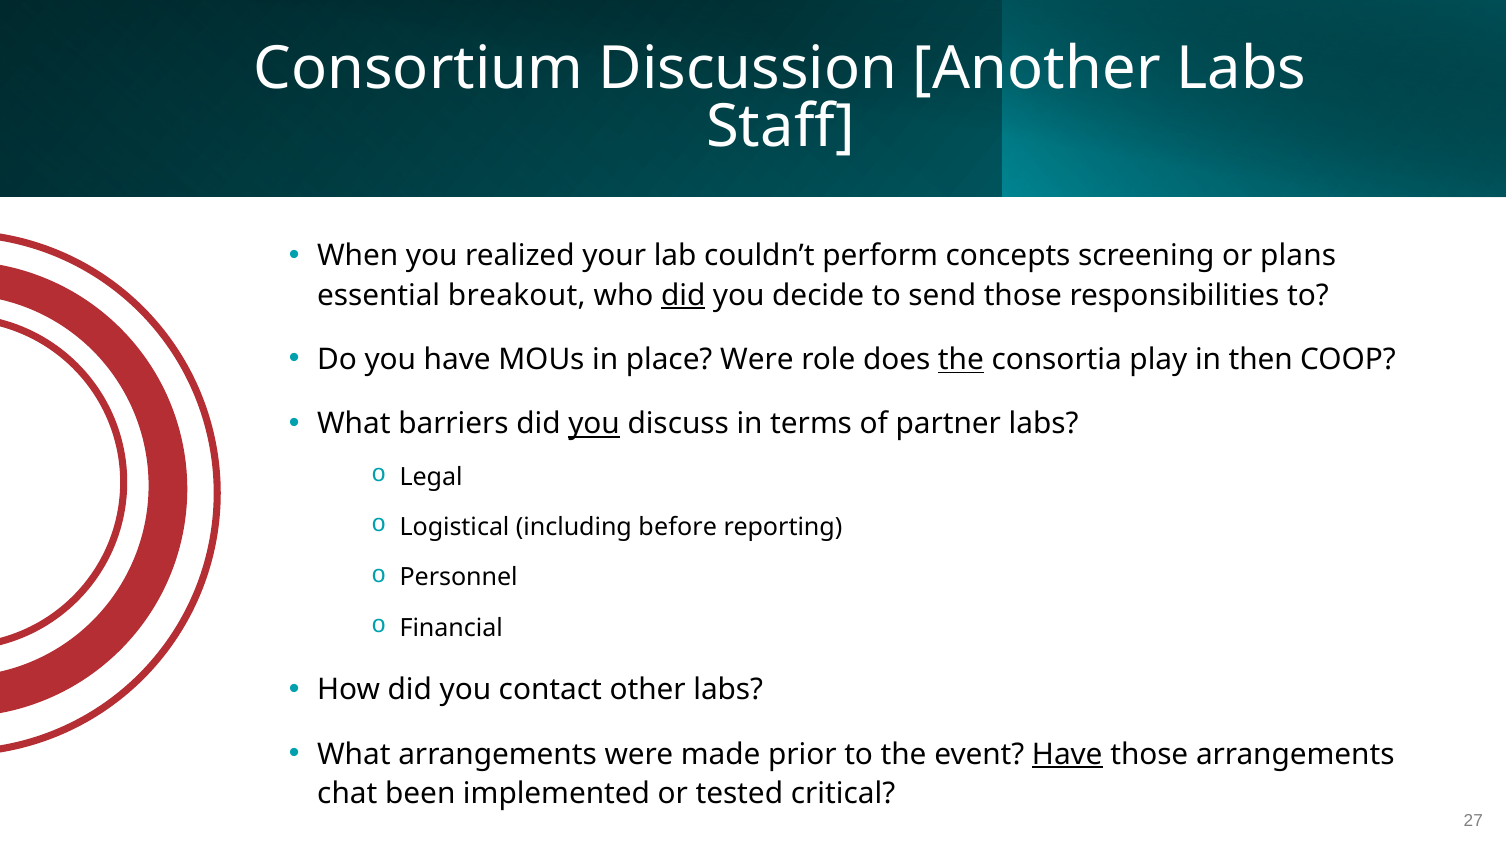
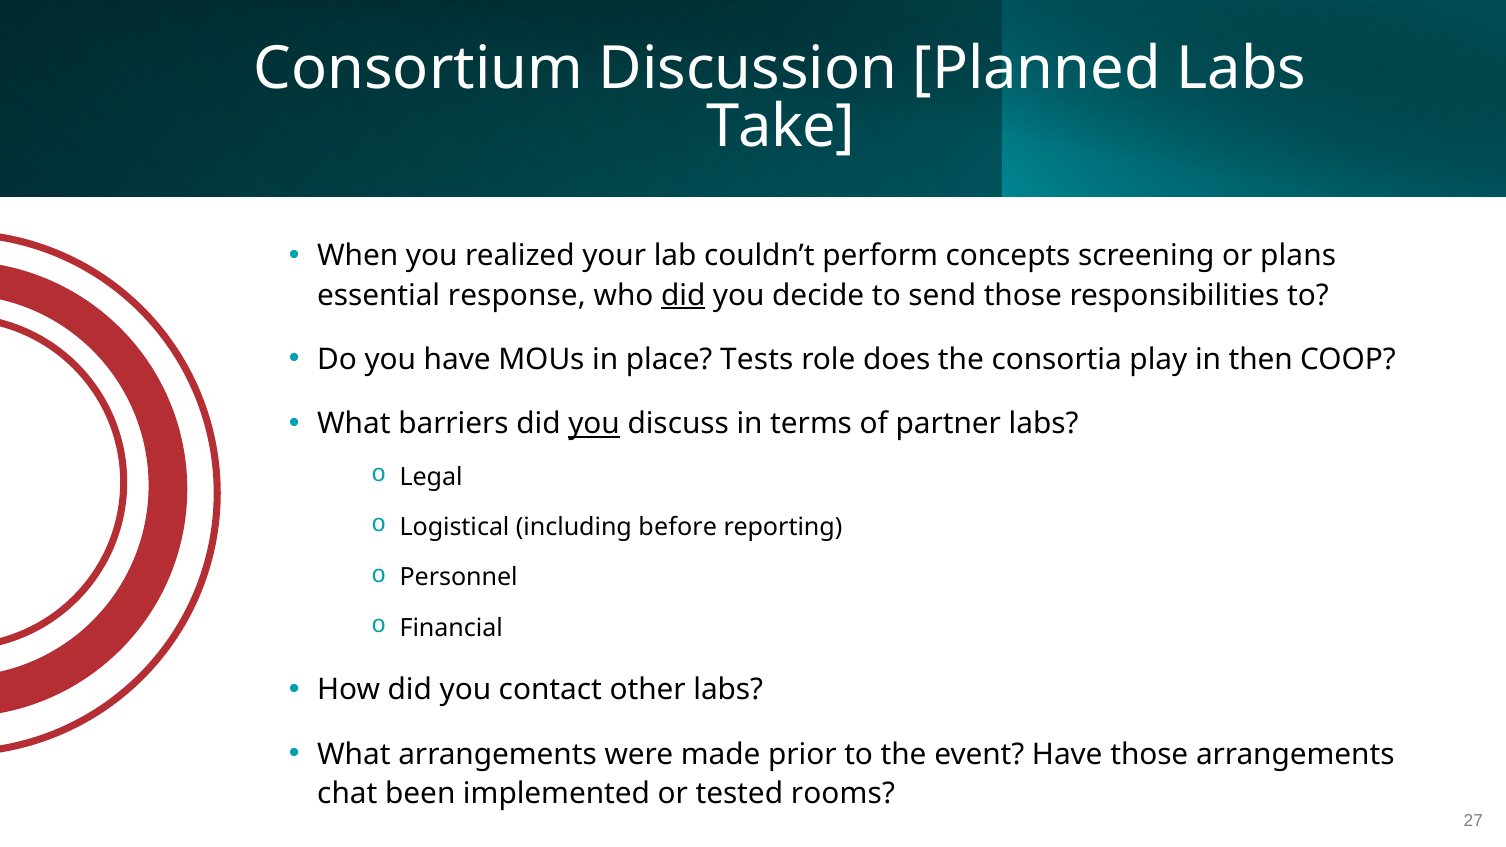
Another: Another -> Planned
Staff: Staff -> Take
breakout: breakout -> response
place Were: Were -> Tests
the at (961, 360) underline: present -> none
Have at (1067, 754) underline: present -> none
critical: critical -> rooms
